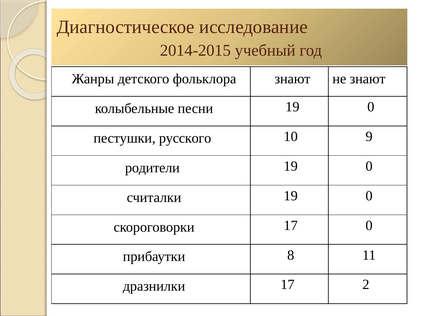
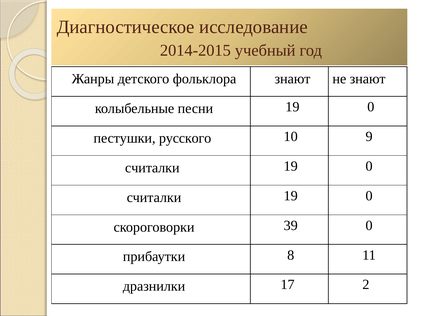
родители at (152, 168): родители -> считалки
скороговорки 17: 17 -> 39
